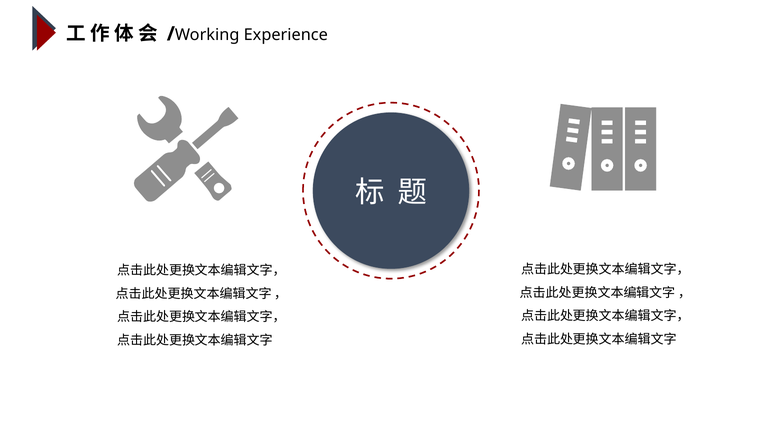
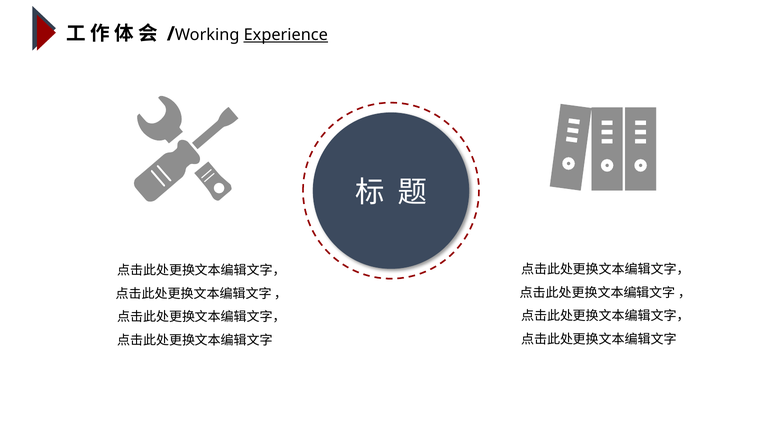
Experience underline: none -> present
